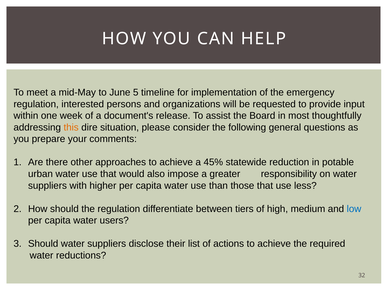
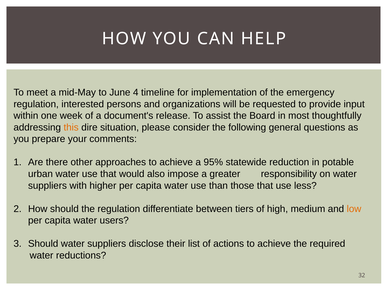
5: 5 -> 4
45%: 45% -> 95%
low colour: blue -> orange
